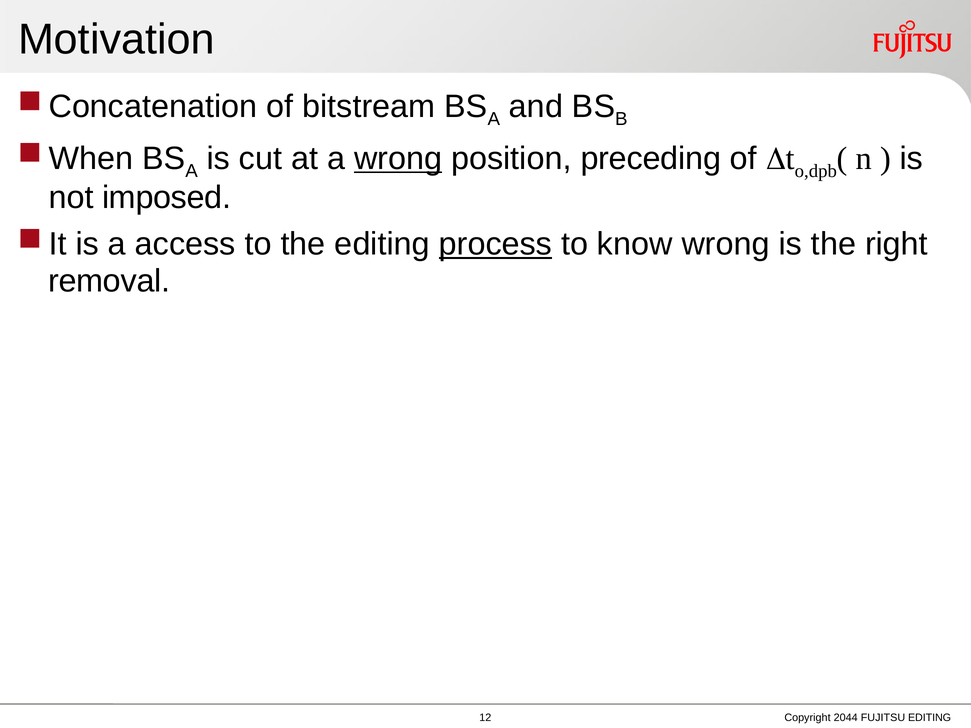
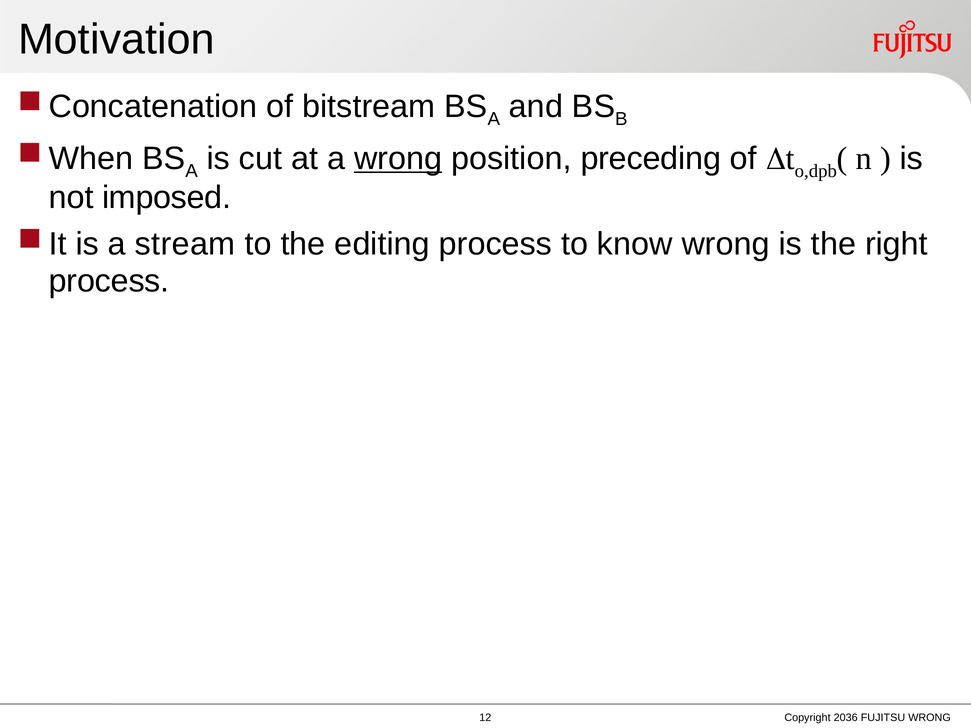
access: access -> stream
process at (495, 244) underline: present -> none
removal at (109, 281): removal -> process
2044: 2044 -> 2036
FUJITSU EDITING: EDITING -> WRONG
